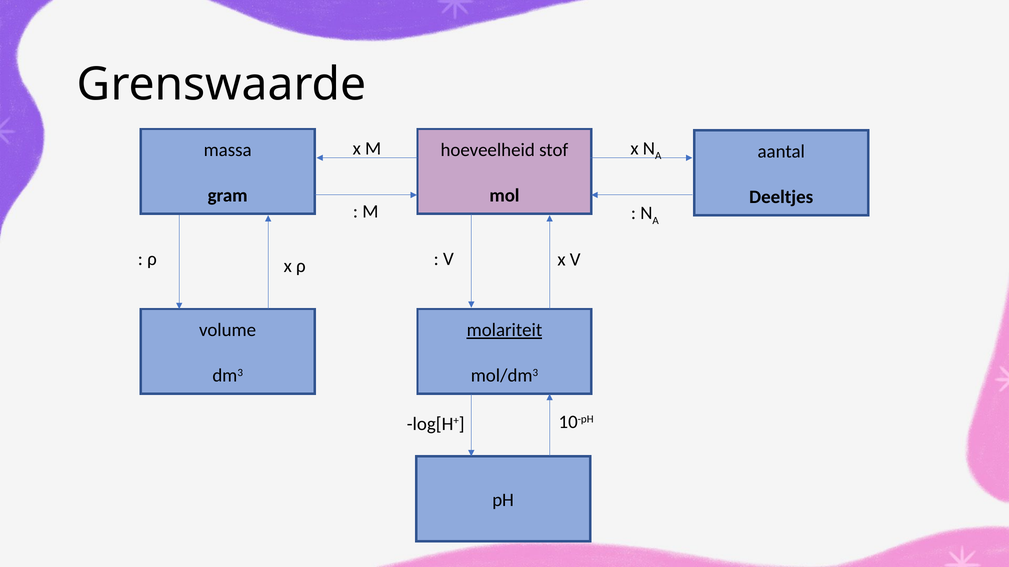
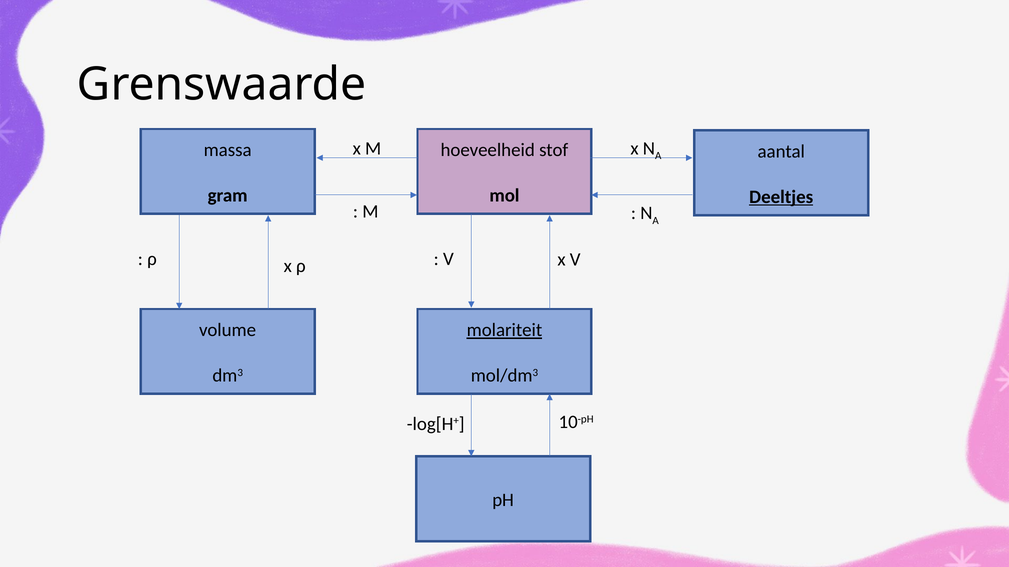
Deeltjes underline: none -> present
